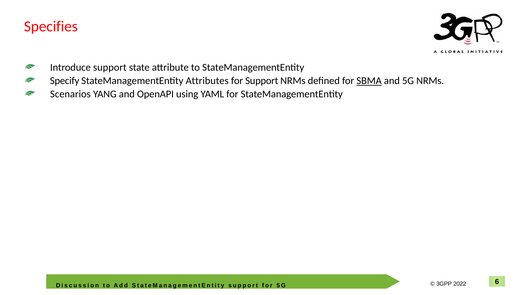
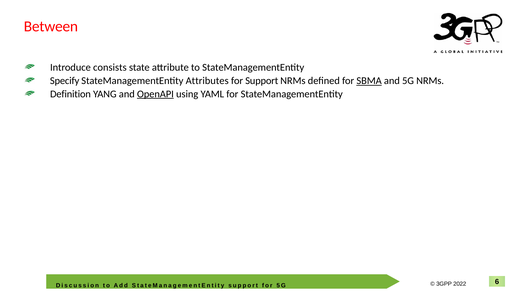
Specifies: Specifies -> Between
Introduce support: support -> consists
Scenarios: Scenarios -> Definition
OpenAPI underline: none -> present
